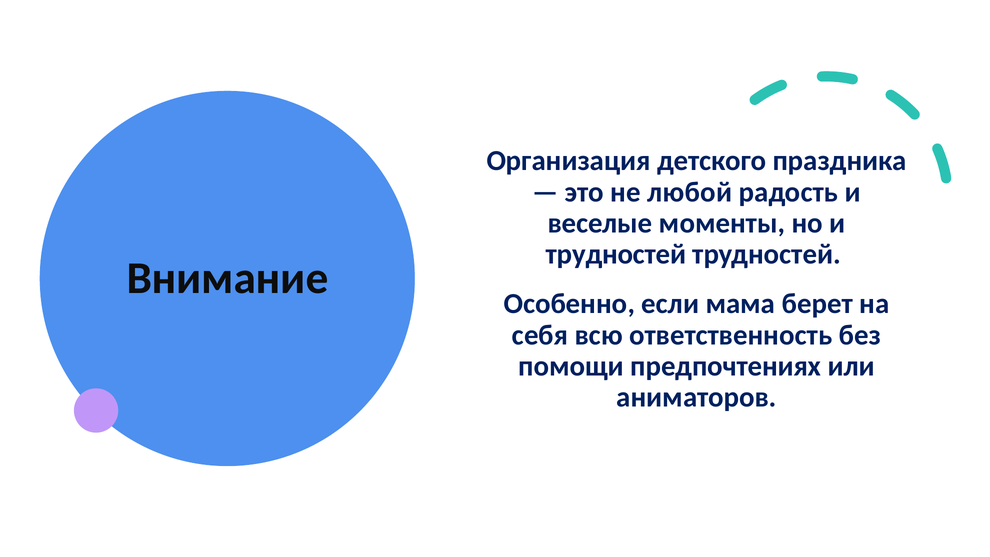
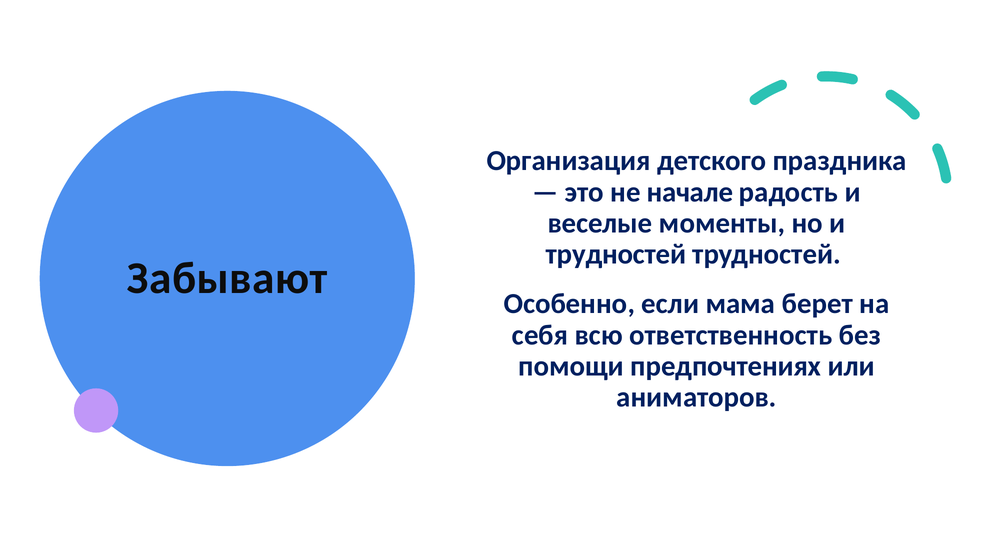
любой: любой -> начале
Внимание: Внимание -> Забывают
